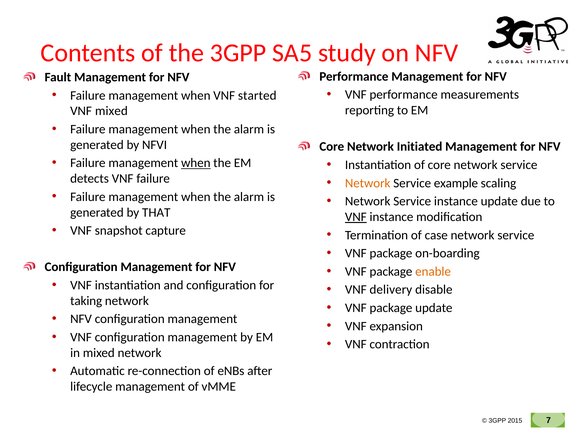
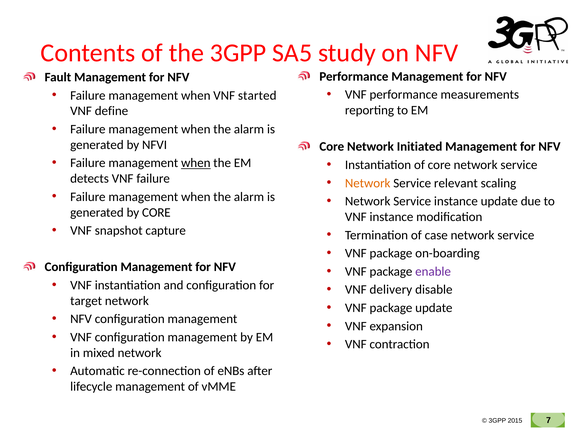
VNF mixed: mixed -> define
example: example -> relevant
by THAT: THAT -> CORE
VNF at (356, 217) underline: present -> none
enable colour: orange -> purple
taking: taking -> target
